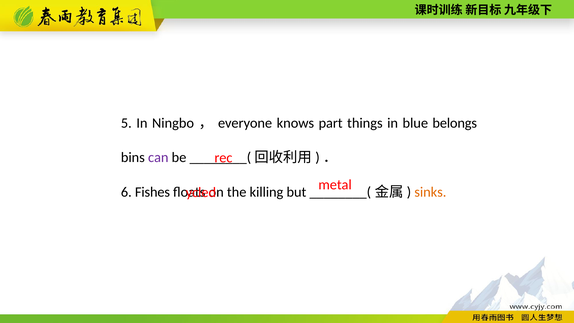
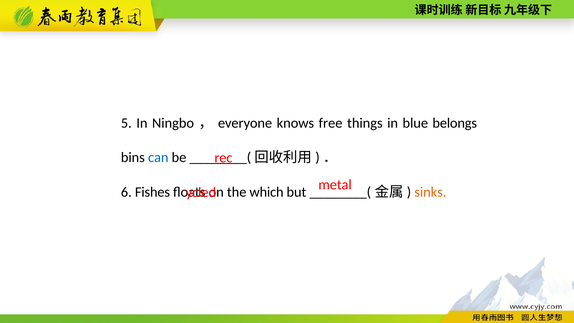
part: part -> free
can colour: purple -> blue
killing: killing -> which
